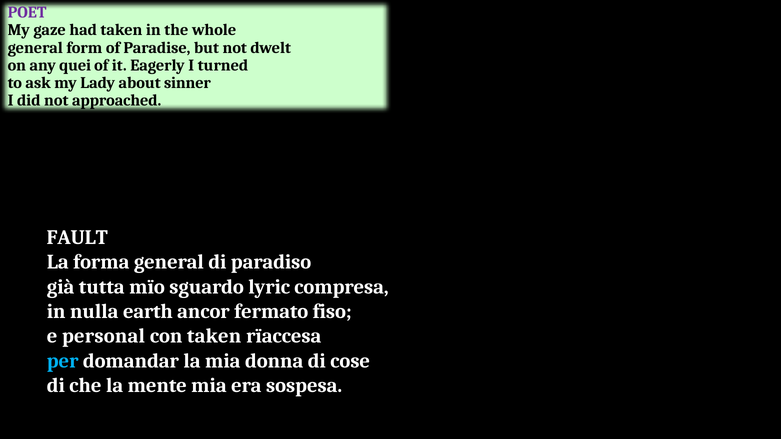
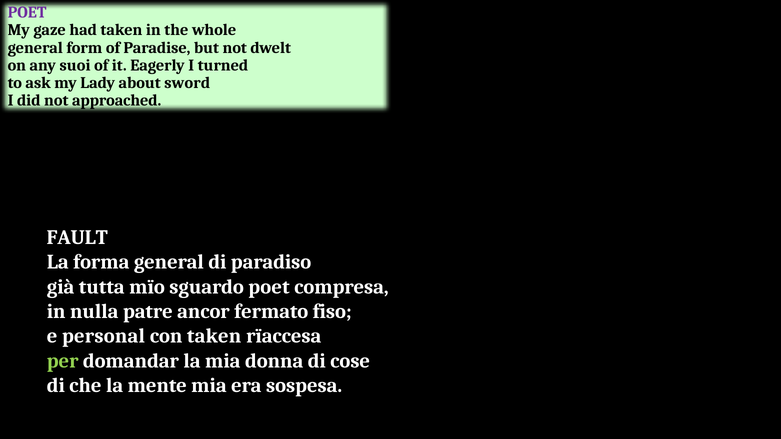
quei: quei -> suoi
sinner: sinner -> sword
sguardo lyric: lyric -> poet
earth: earth -> patre
per colour: light blue -> light green
